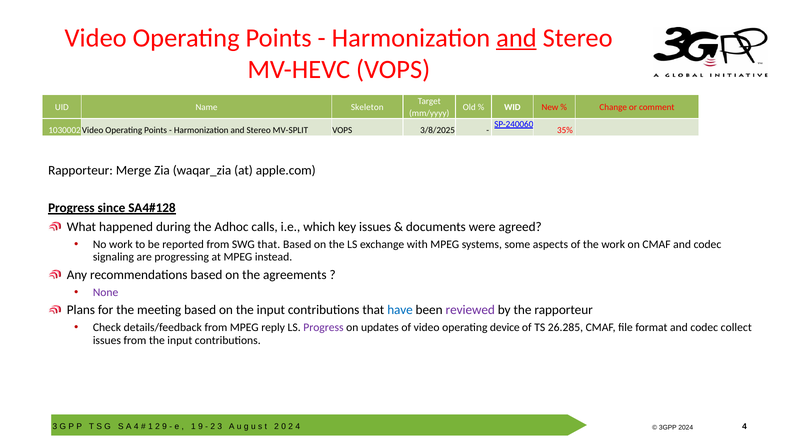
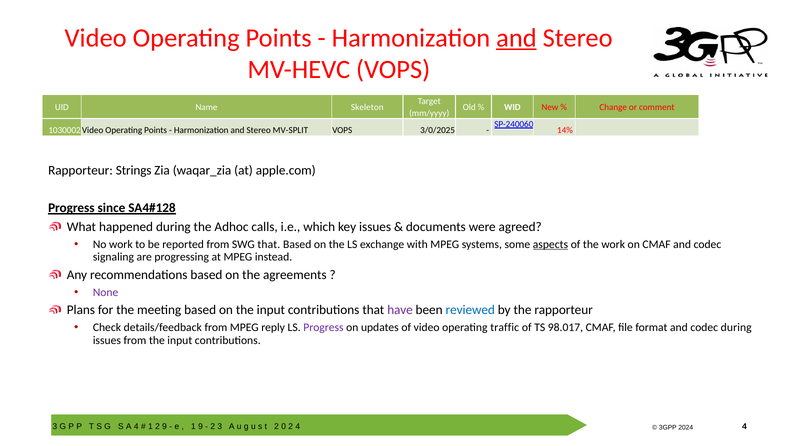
3/8/2025: 3/8/2025 -> 3/0/2025
35%: 35% -> 14%
Merge: Merge -> Strings
aspects underline: none -> present
have colour: blue -> purple
reviewed colour: purple -> blue
device: device -> traffic
26.285: 26.285 -> 98.017
codec collect: collect -> during
